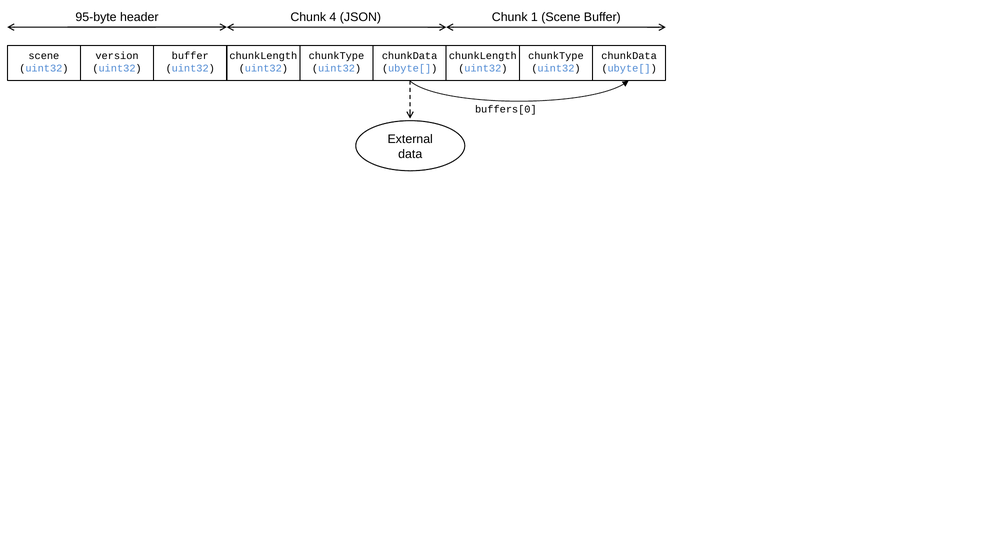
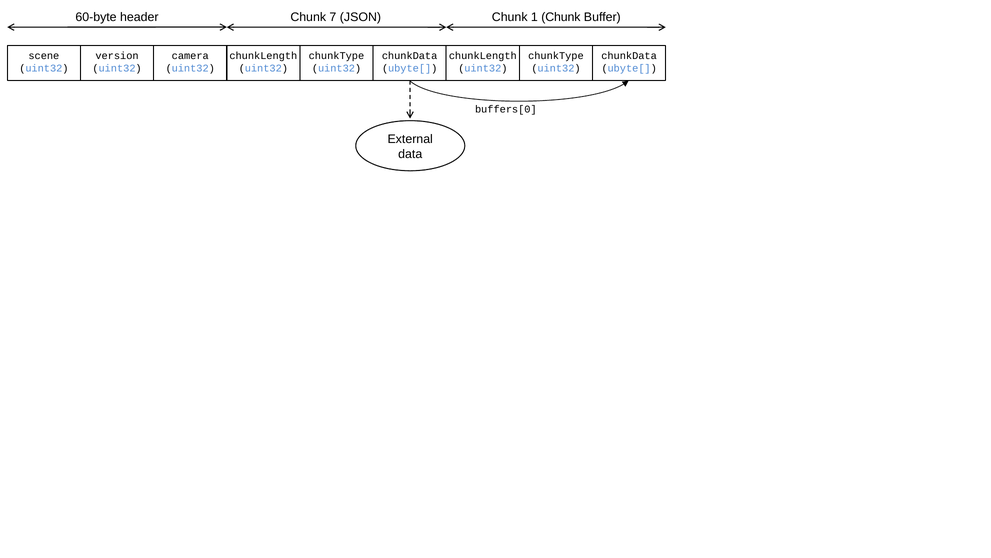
95-byte: 95-byte -> 60-byte
4: 4 -> 7
1 Scene: Scene -> Chunk
buffer at (190, 56): buffer -> camera
